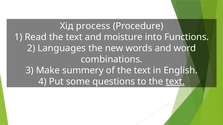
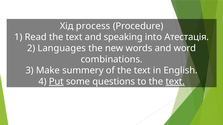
moisture: moisture -> speaking
Functions: Functions -> Атестація
Put underline: none -> present
